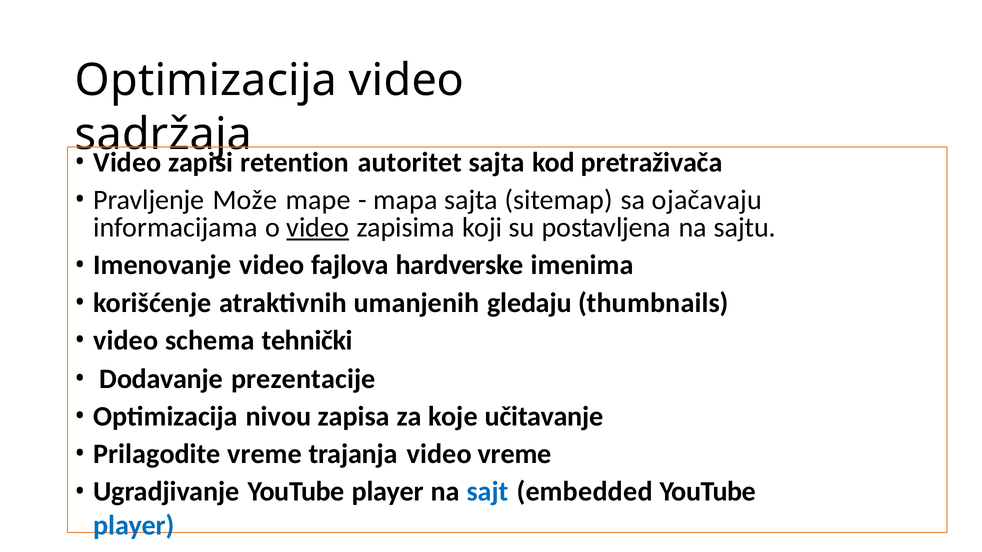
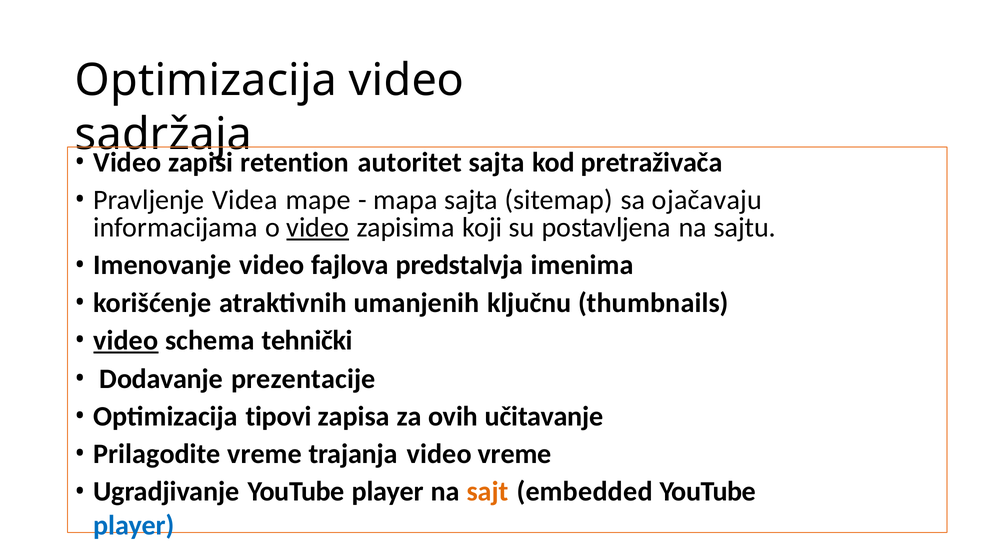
Može: Može -> Videa
hardverske: hardverske -> predstalvja
gledaju: gledaju -> ključnu
video at (126, 341) underline: none -> present
nivou: nivou -> tipovi
koje: koje -> ovih
sajt colour: blue -> orange
